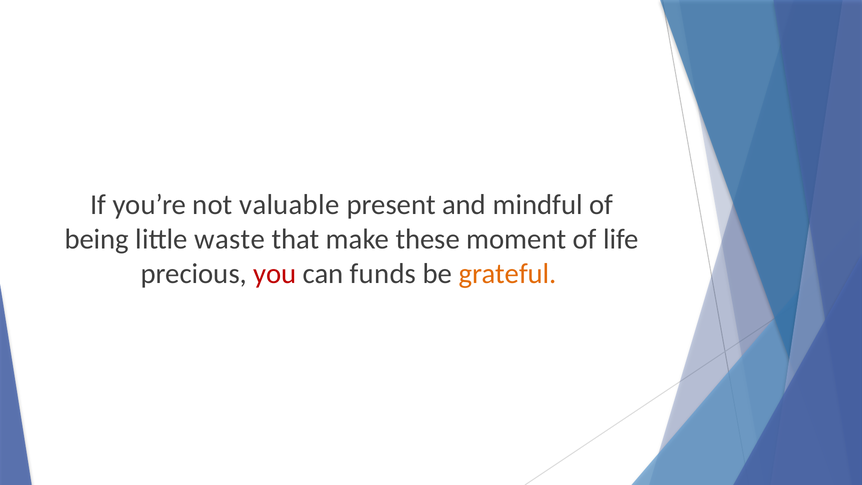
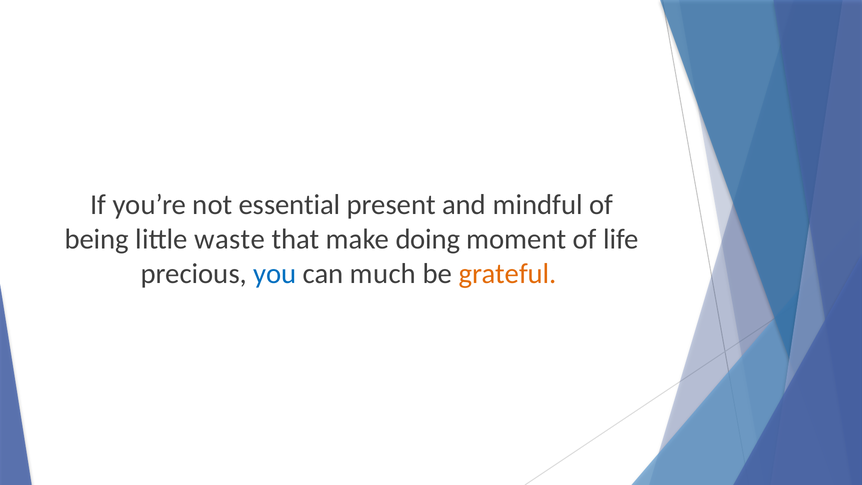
valuable: valuable -> essential
these: these -> doing
you colour: red -> blue
funds: funds -> much
